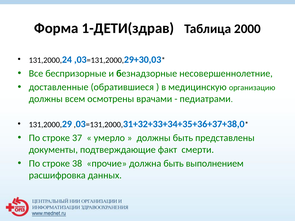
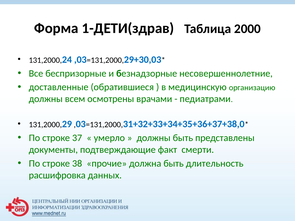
выполнением: выполнением -> длительность
